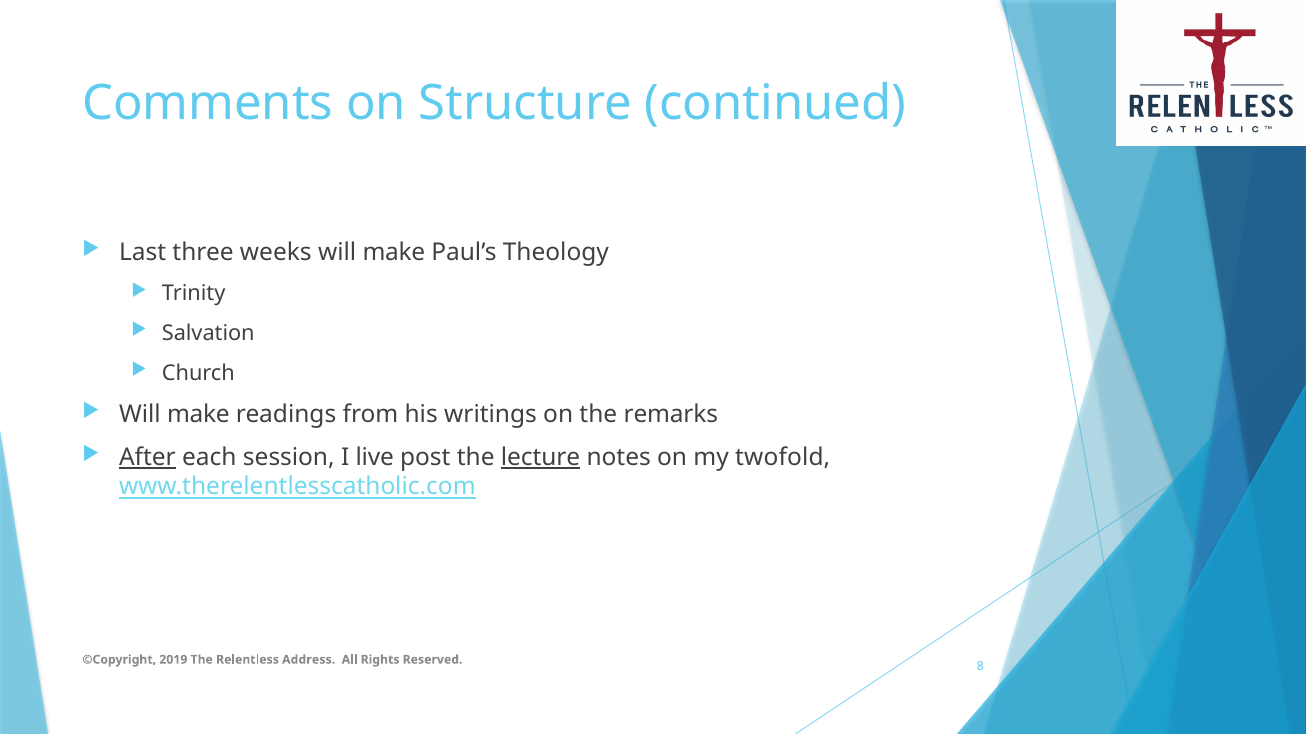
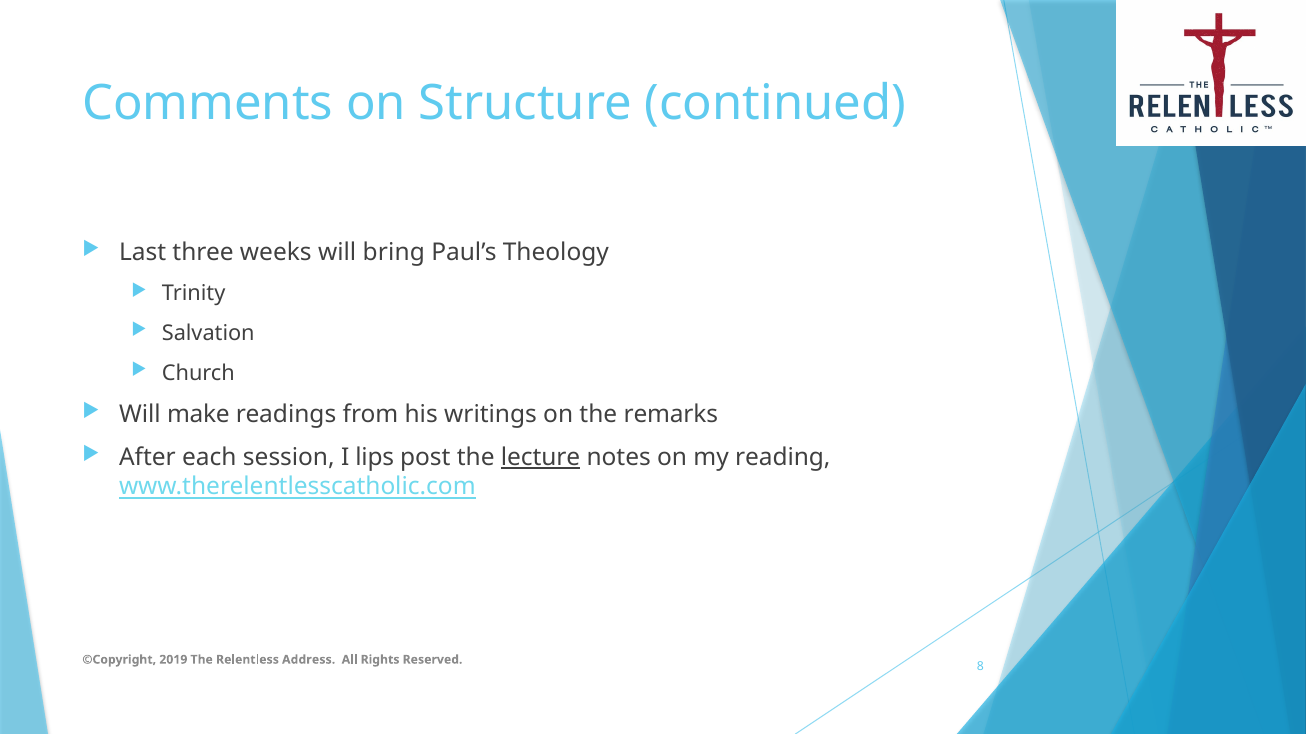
weeks will make: make -> bring
After underline: present -> none
live: live -> lips
twofold: twofold -> reading
